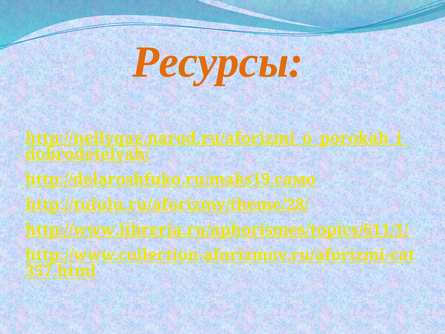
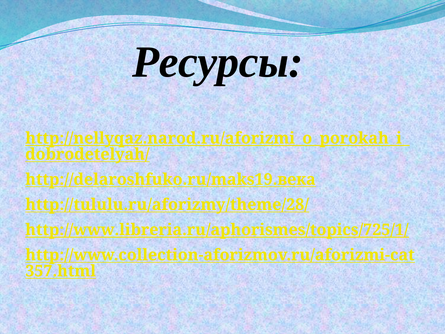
Ресурсы colour: orange -> black
http://delaroshfuko.ru/maks19.само: http://delaroshfuko.ru/maks19.само -> http://delaroshfuko.ru/maks19.века
http://www.libreria.ru/aphorismes/topics/611/1/: http://www.libreria.ru/aphorismes/topics/611/1/ -> http://www.libreria.ru/aphorismes/topics/725/1/
